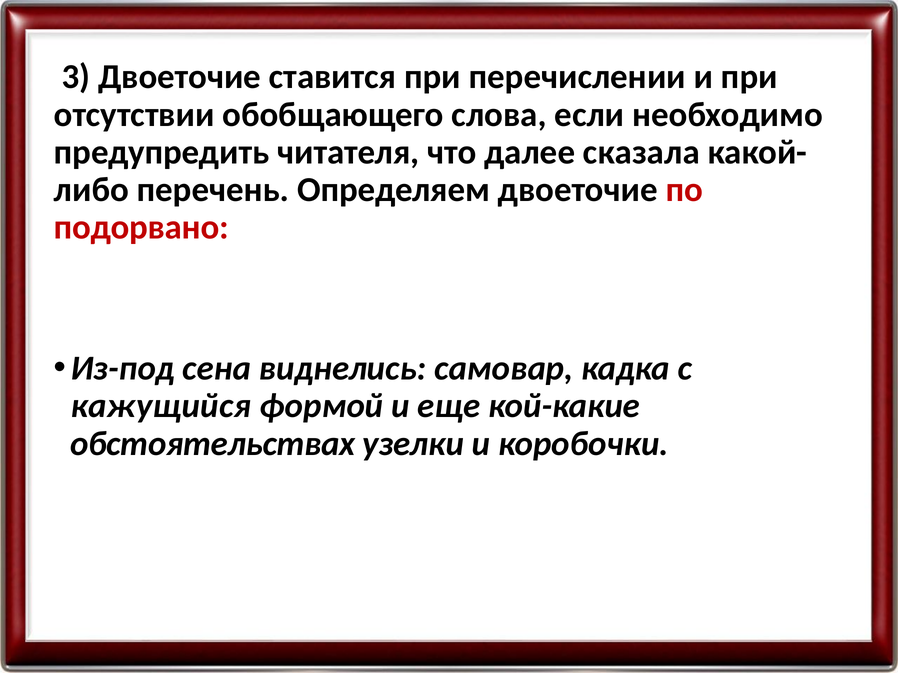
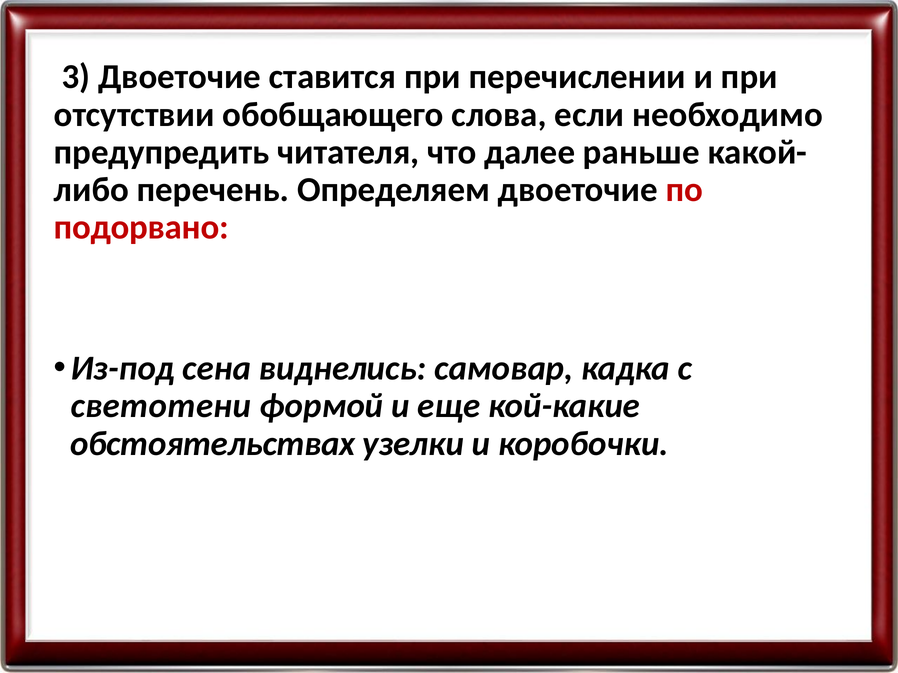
сказала: сказала -> раньше
кажущийся: кажущийся -> светотени
